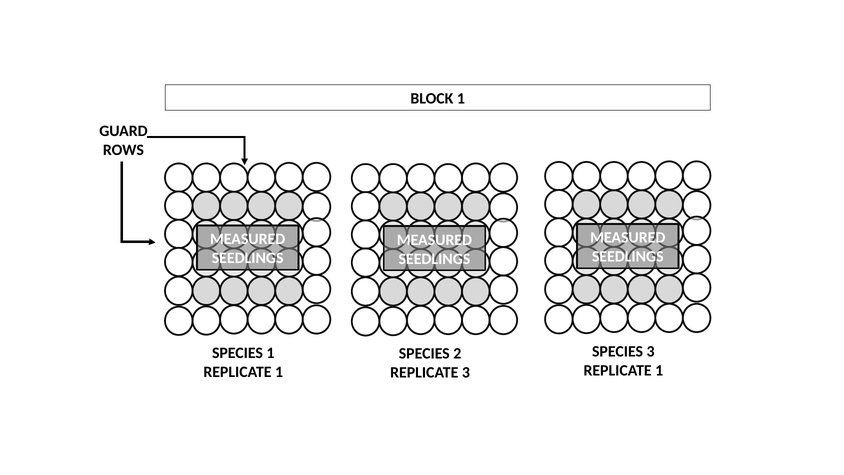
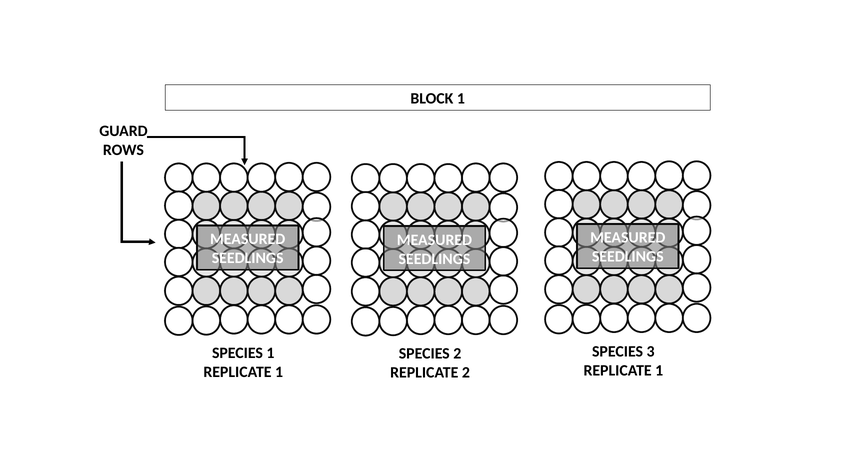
REPLICATE 3: 3 -> 2
